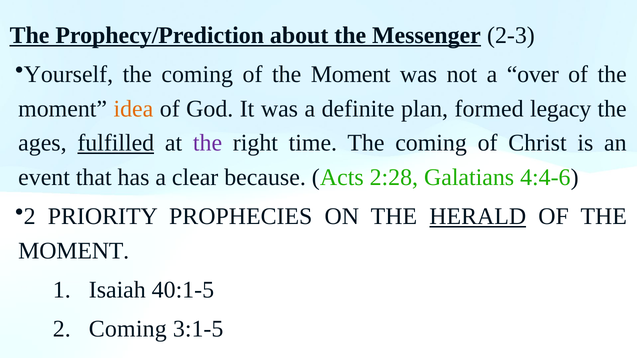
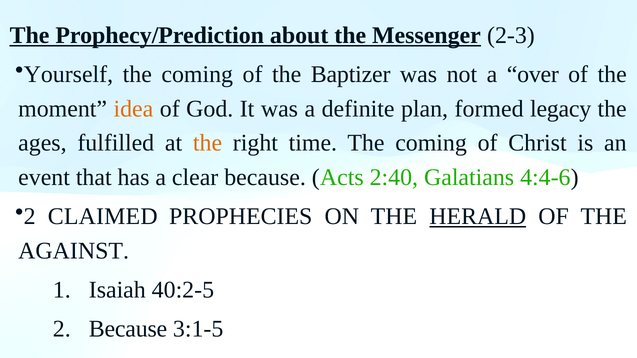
coming of the Moment: Moment -> Baptizer
fulfilled underline: present -> none
the at (208, 143) colour: purple -> orange
2:28: 2:28 -> 2:40
PRIORITY: PRIORITY -> CLAIMED
MOMENT at (74, 251): MOMENT -> AGAINST
40:1-5: 40:1-5 -> 40:2-5
2 Coming: Coming -> Because
